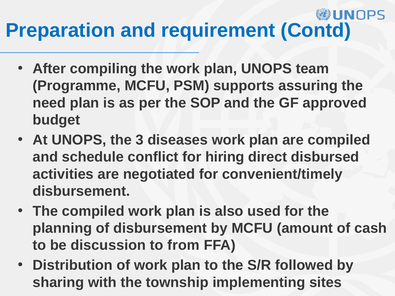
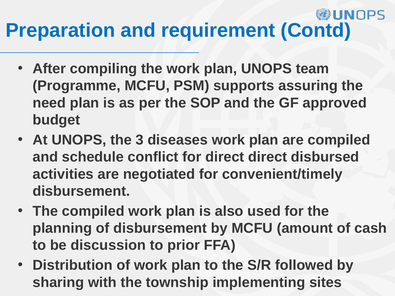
for hiring: hiring -> direct
from: from -> prior
